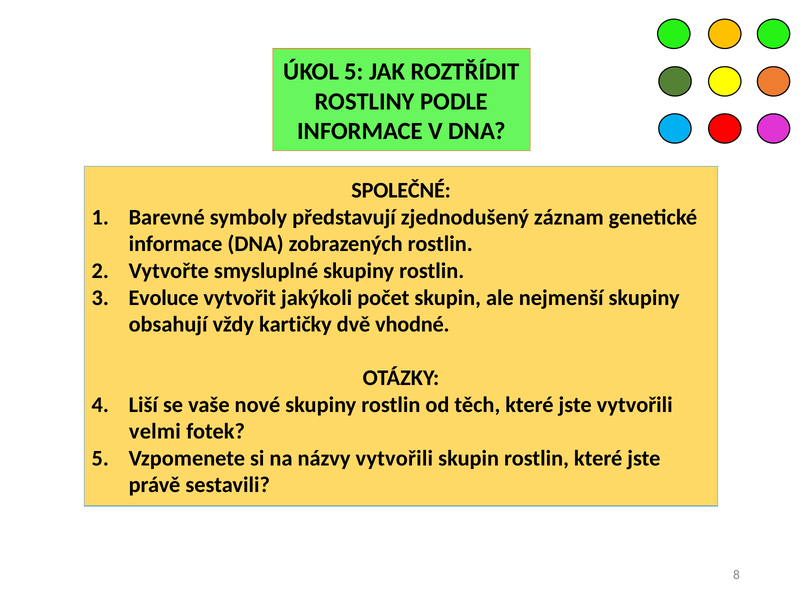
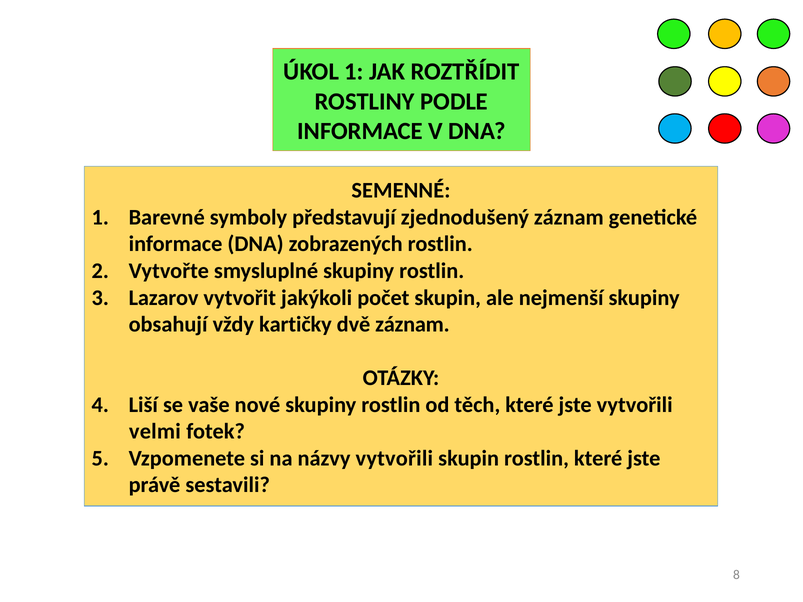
ÚKOL 5: 5 -> 1
SPOLEČNÉ: SPOLEČNÉ -> SEMENNÉ
Evoluce: Evoluce -> Lazarov
dvě vhodné: vhodné -> záznam
